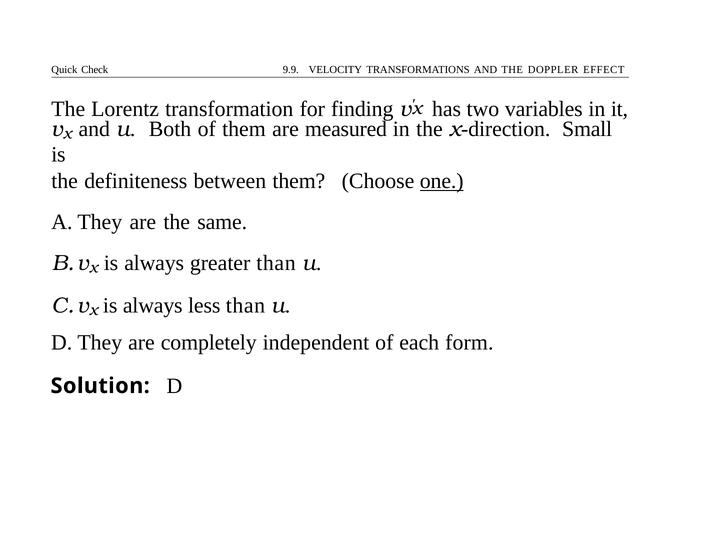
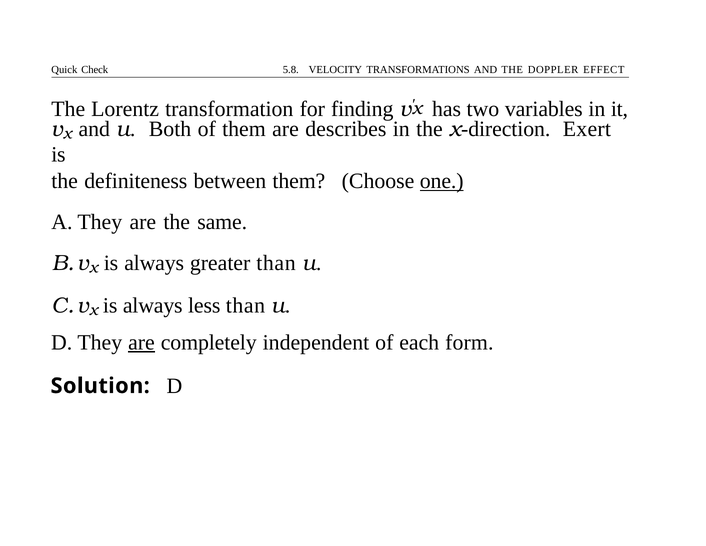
9.9: 9.9 -> 5.8
measured: measured -> describes
Small: Small -> Exert
are at (141, 342) underline: none -> present
